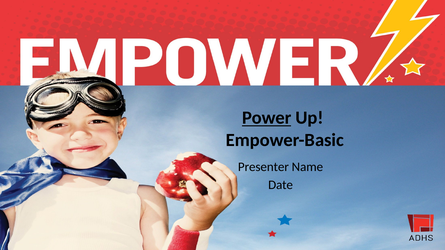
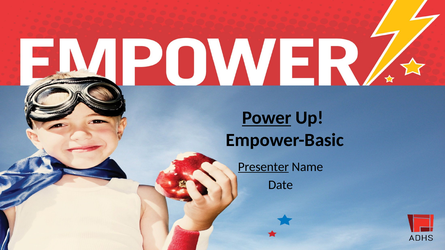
Presenter underline: none -> present
